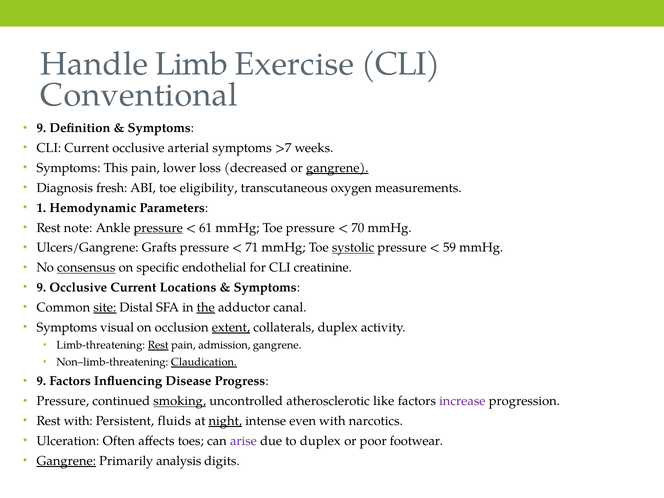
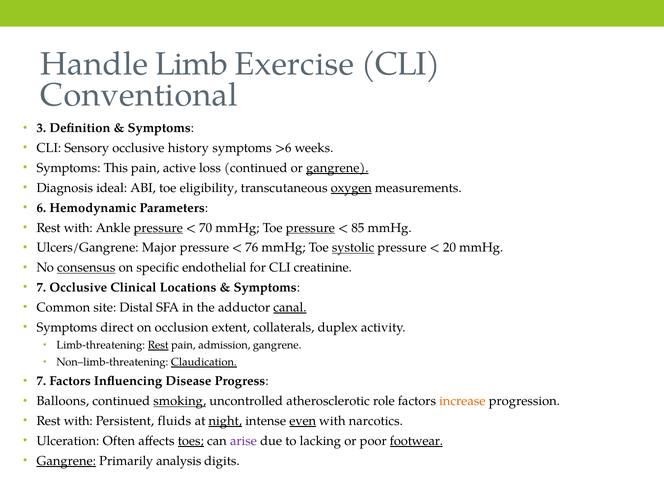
9 at (41, 128): 9 -> 3
CLI Current: Current -> Sensory
arterial: arterial -> history
>7: >7 -> >6
lower: lower -> active
loss decreased: decreased -> continued
fresh: fresh -> ideal
oxygen underline: none -> present
1: 1 -> 6
note at (78, 228): note -> with
61: 61 -> 70
pressure at (310, 228) underline: none -> present
70: 70 -> 85
Grafts: Grafts -> Major
71: 71 -> 76
59: 59 -> 20
9 at (41, 288): 9 -> 7
Occlusive Current: Current -> Clinical
site underline: present -> none
the underline: present -> none
canal underline: none -> present
visual: visual -> direct
extent underline: present -> none
9 at (41, 381): 9 -> 7
Pressure at (63, 401): Pressure -> Balloons
like: like -> role
increase colour: purple -> orange
even underline: none -> present
toes underline: none -> present
to duplex: duplex -> lacking
footwear underline: none -> present
